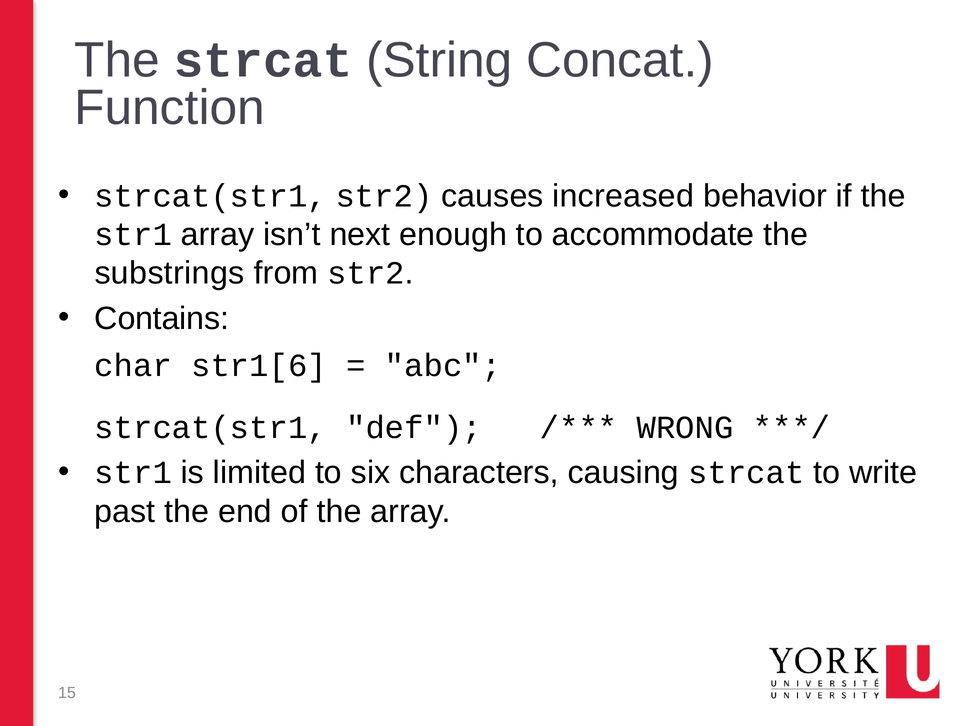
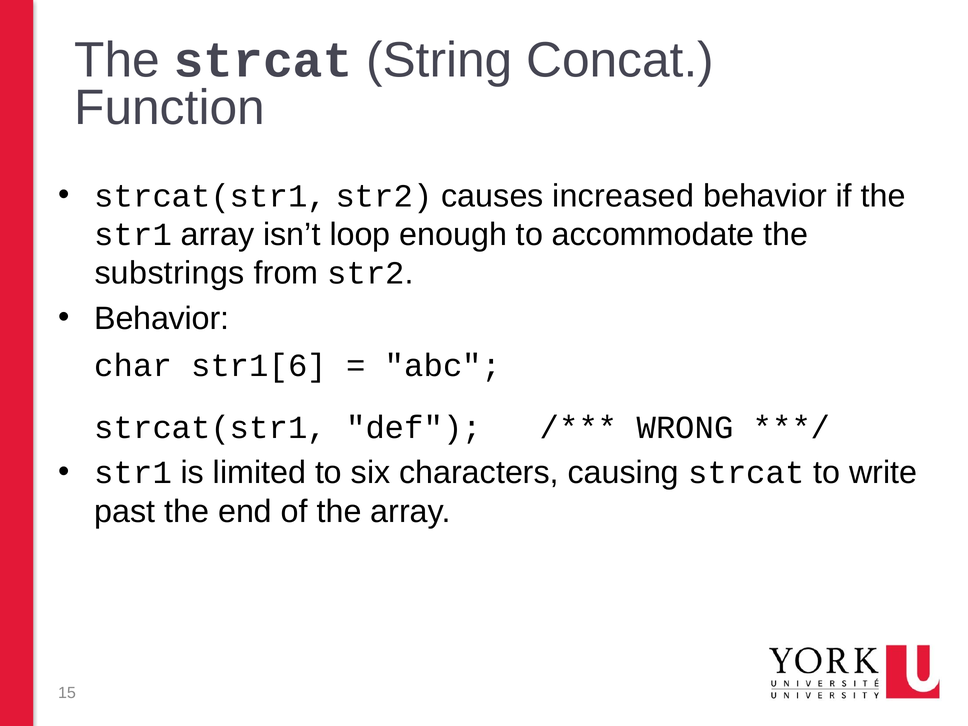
next: next -> loop
Contains at (162, 318): Contains -> Behavior
